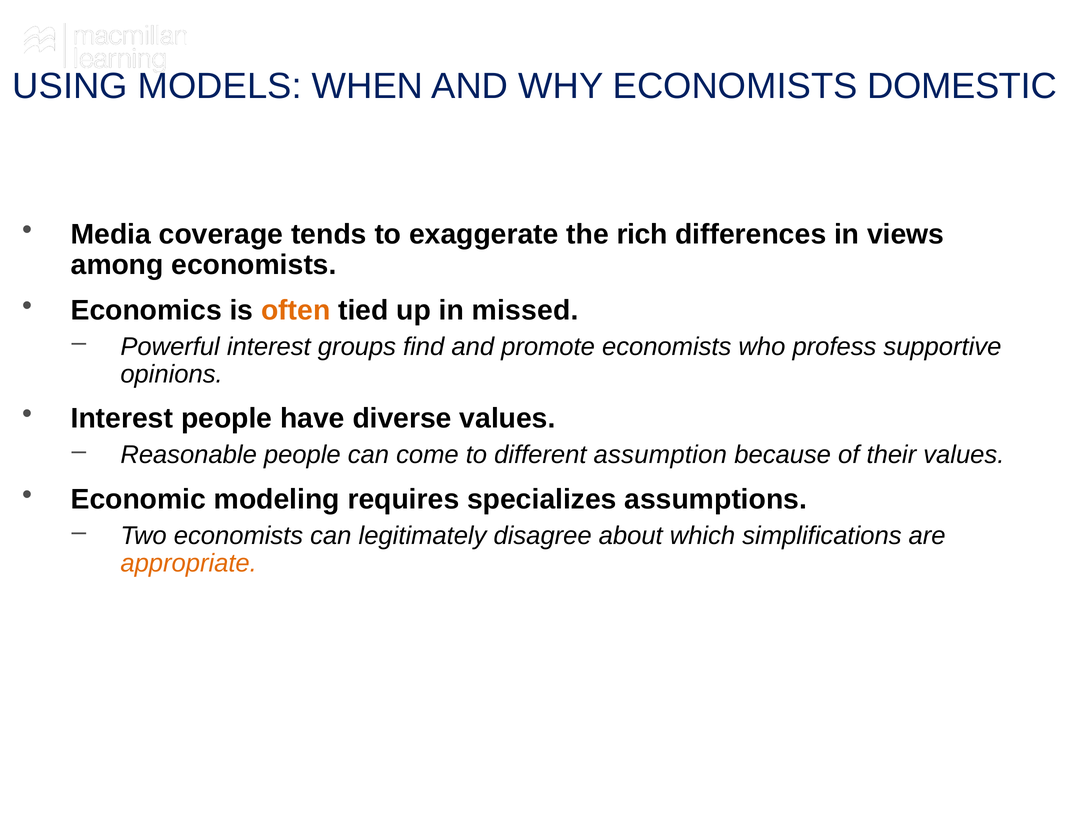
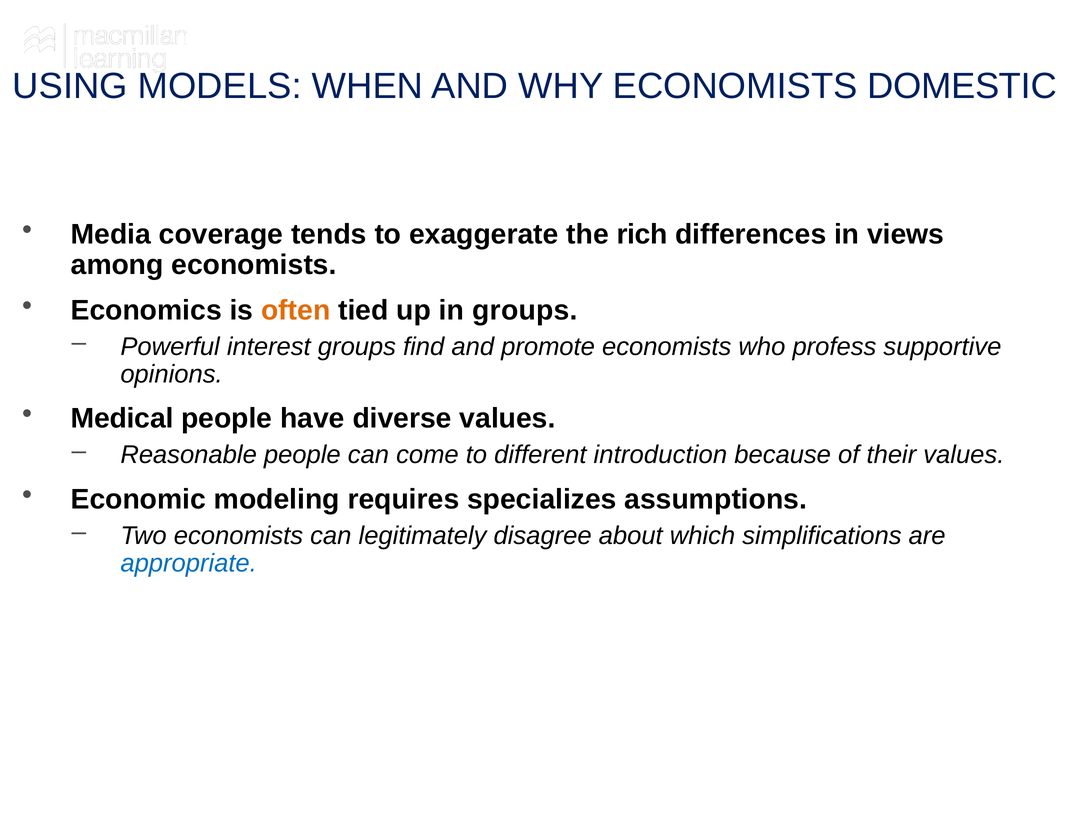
in missed: missed -> groups
Interest at (122, 419): Interest -> Medical
assumption: assumption -> introduction
appropriate colour: orange -> blue
